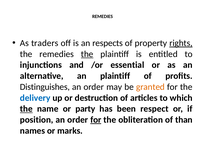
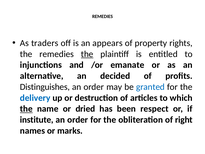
respects: respects -> appears
rights underline: present -> none
essential: essential -> emanate
an plaintiff: plaintiff -> decided
granted colour: orange -> blue
party: party -> dried
position: position -> institute
for at (96, 120) underline: present -> none
than: than -> right
